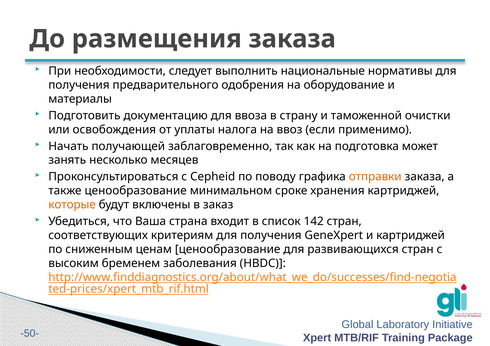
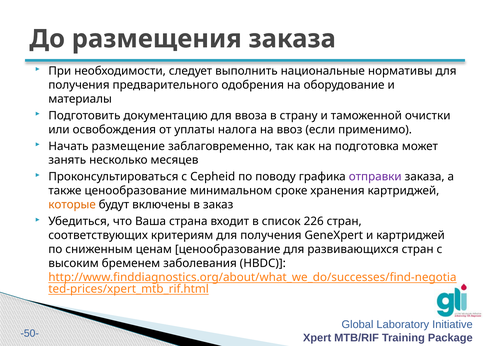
получающей: получающей -> размещение
отправки colour: orange -> purple
142: 142 -> 226
